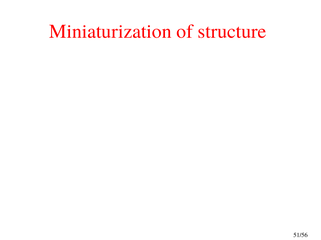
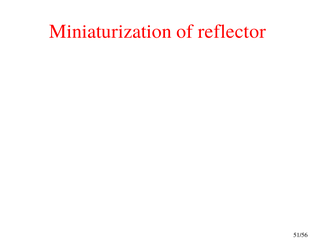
of structure: structure -> reflector
